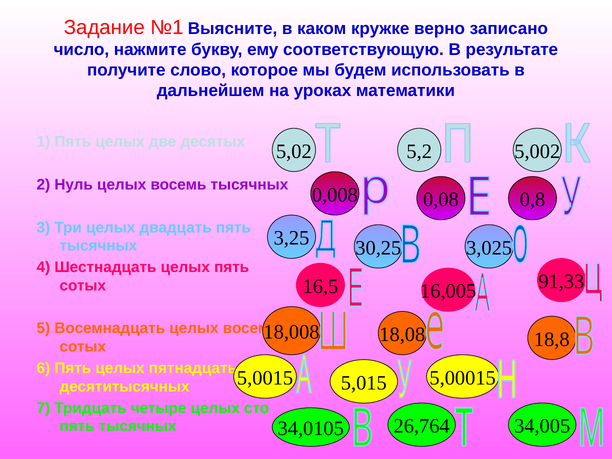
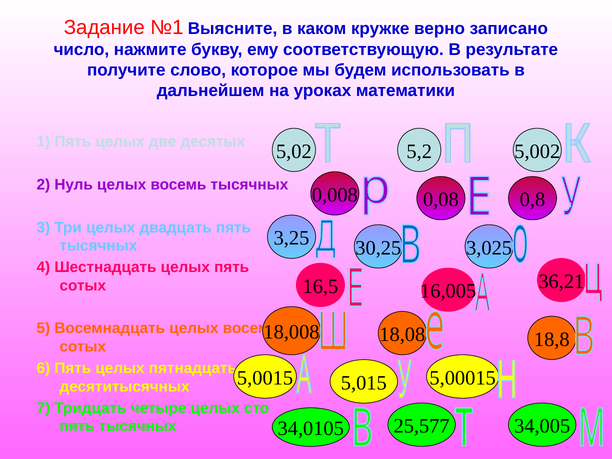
91,33: 91,33 -> 36,21
26,764: 26,764 -> 25,577
